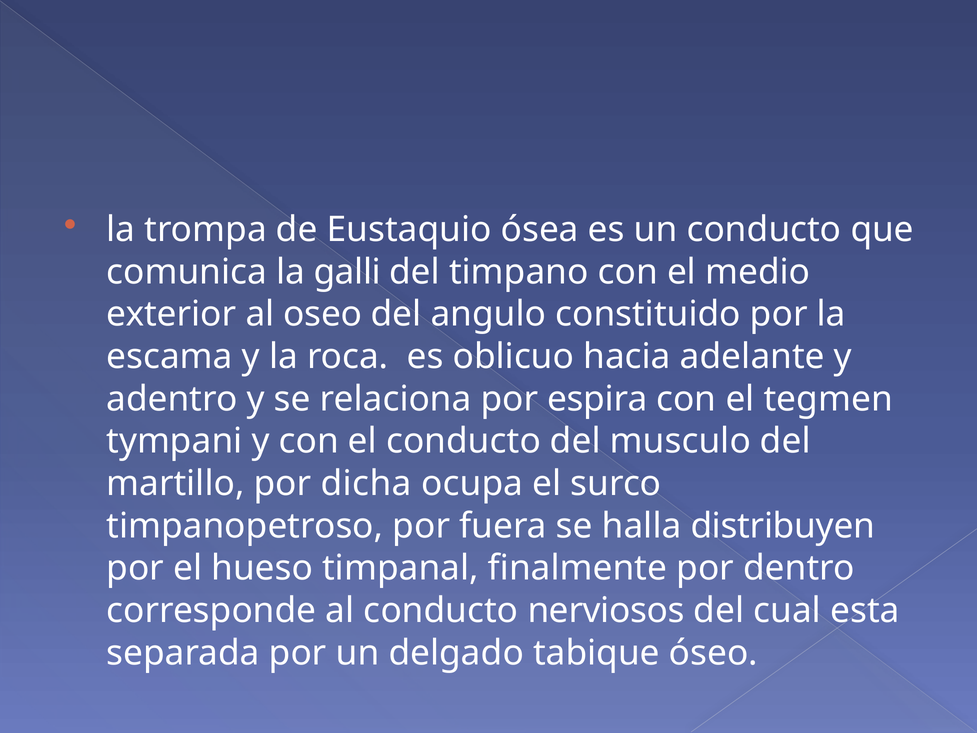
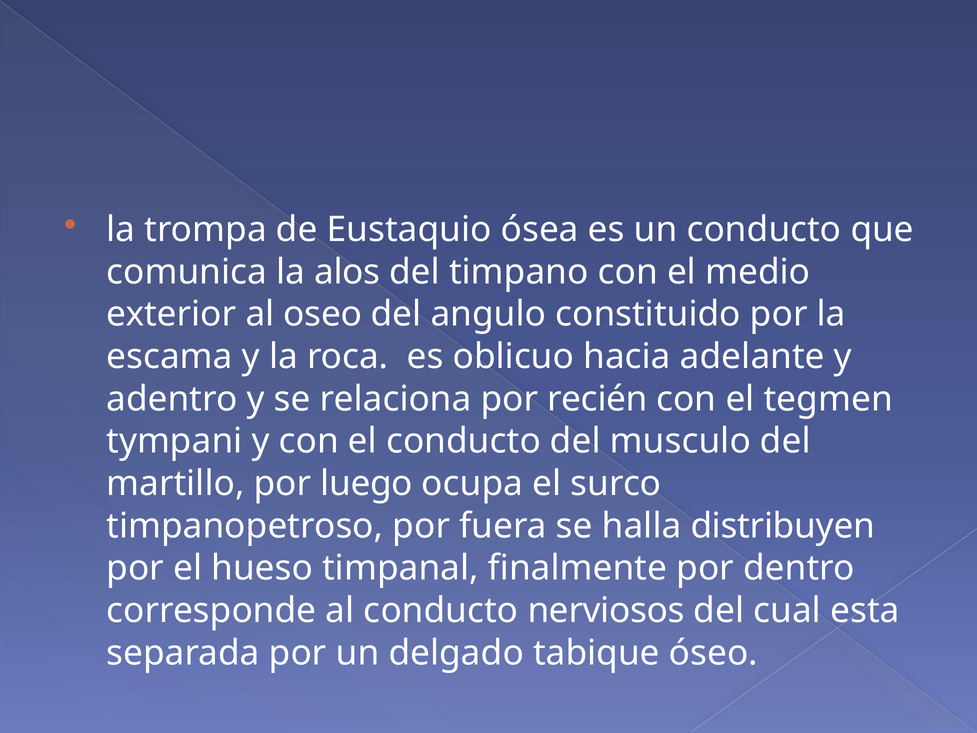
galli: galli -> alos
espira: espira -> recién
dicha: dicha -> luego
